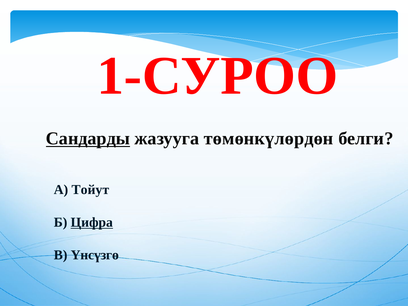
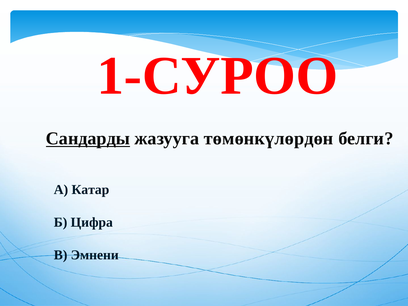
Тойут: Тойут -> Катар
Цифра underline: present -> none
Үнсүзгө: Үнсүзгө -> Эмнени
